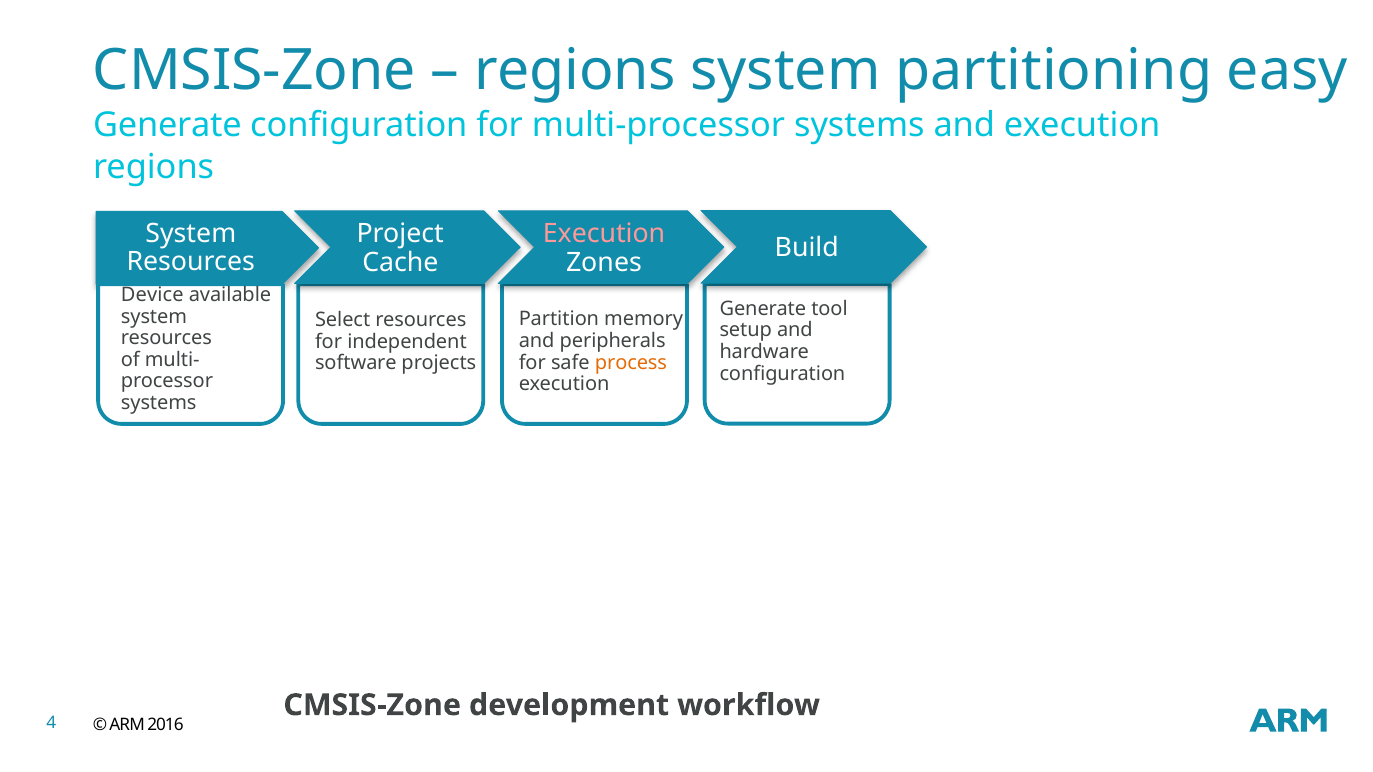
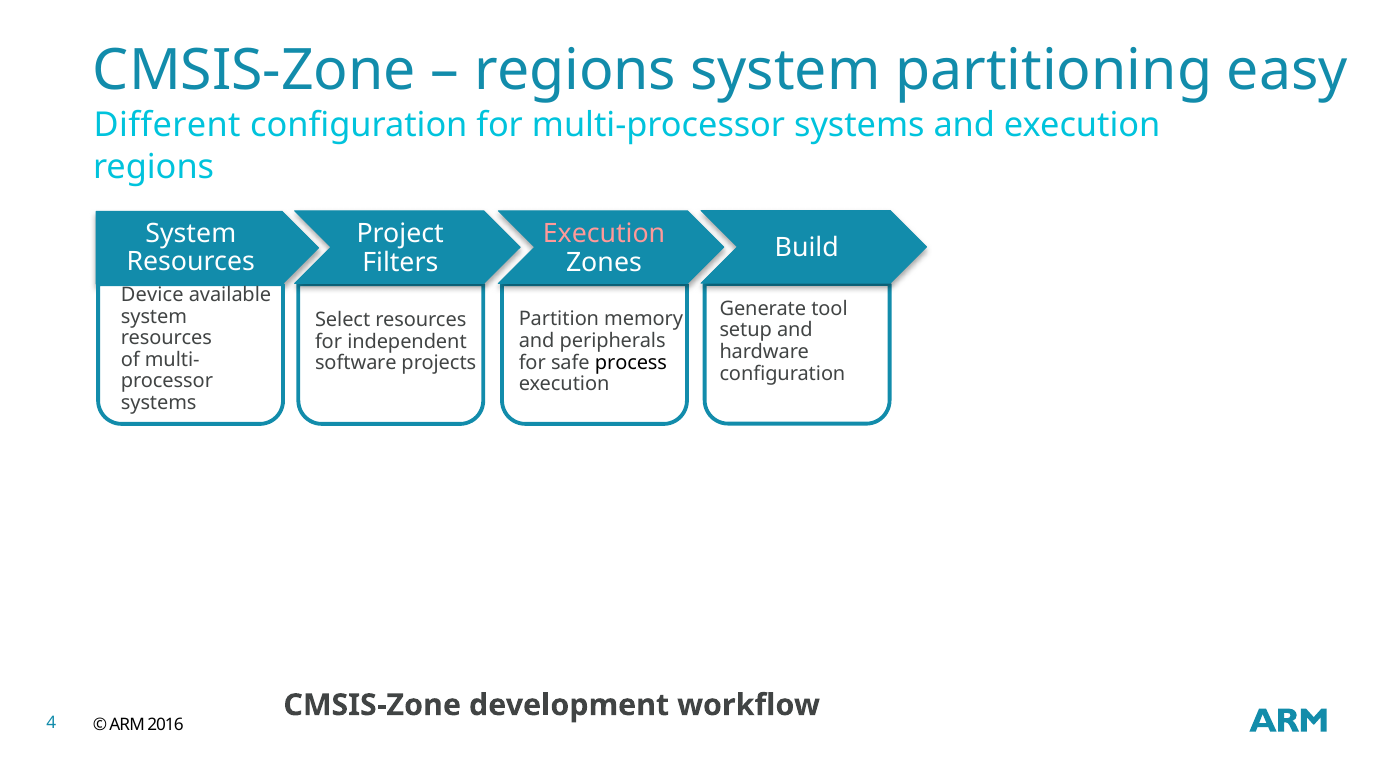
Generate at (167, 126): Generate -> Different
Cache: Cache -> Filters
process colour: orange -> black
